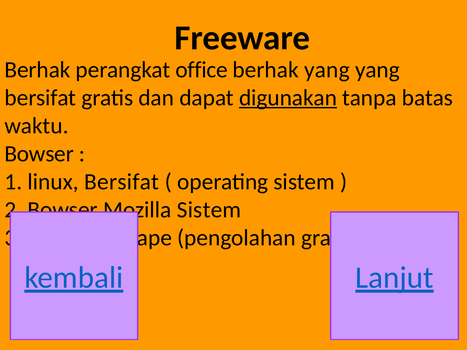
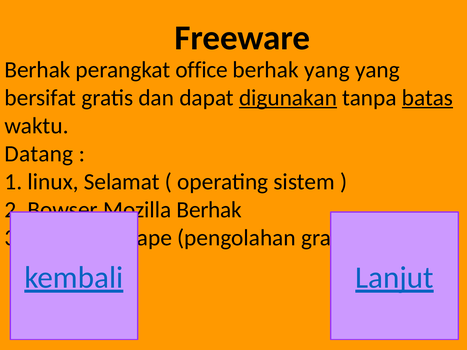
batas underline: none -> present
Bowser at (39, 154): Bowser -> Datang
linux Bersifat: Bersifat -> Selamat
Sistem at (209, 210): Sistem -> Berhak
